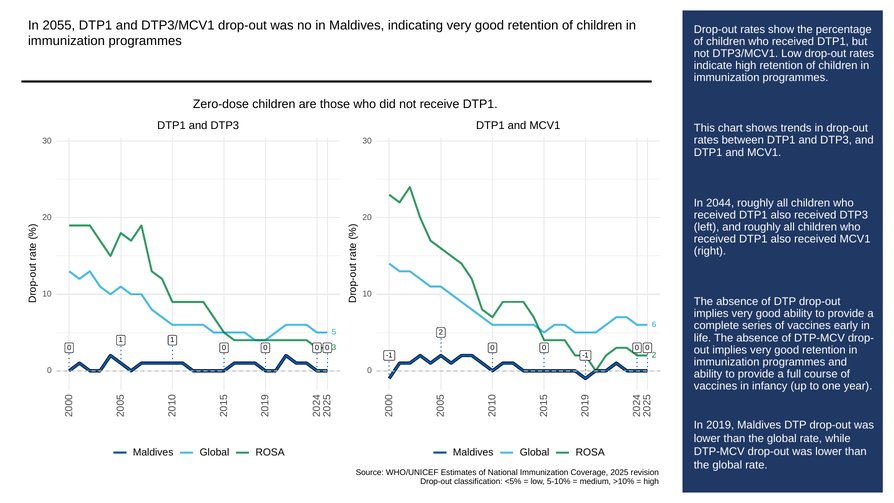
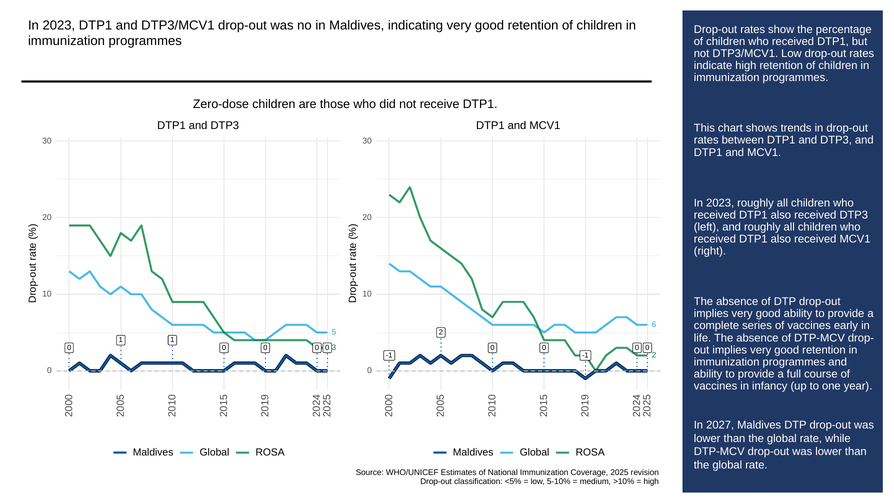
2055 at (59, 25): 2055 -> 2023
2044 at (720, 203): 2044 -> 2023
2019: 2019 -> 2027
